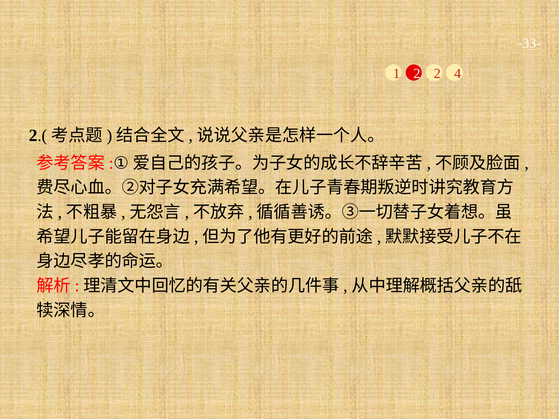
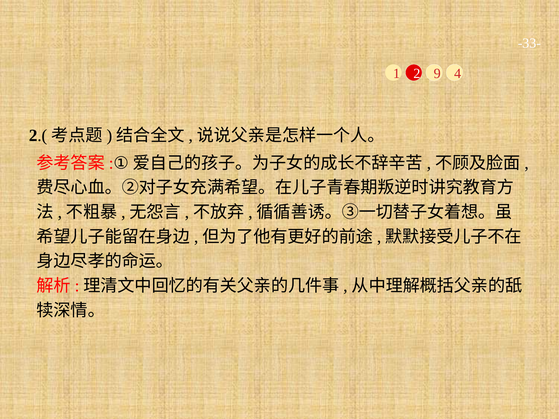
2 2: 2 -> 9
